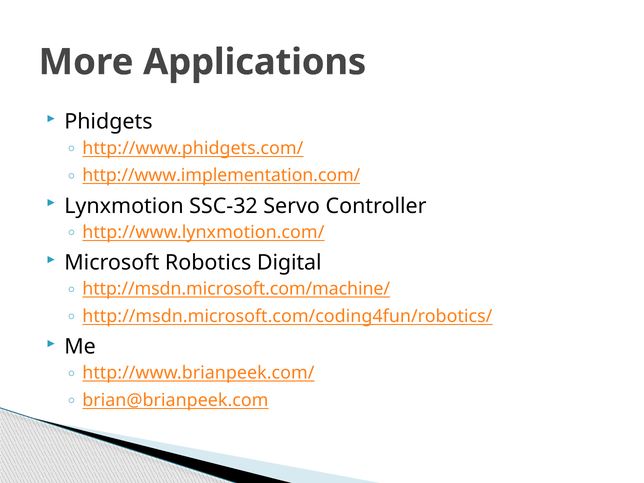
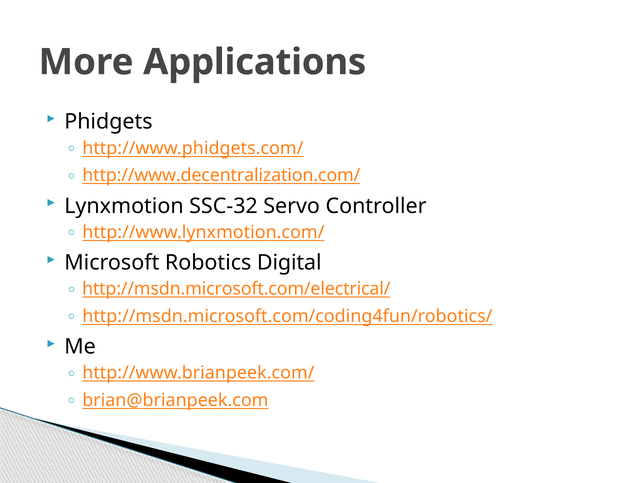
http://www.implementation.com/: http://www.implementation.com/ -> http://www.decentralization.com/
http://msdn.microsoft.com/machine/: http://msdn.microsoft.com/machine/ -> http://msdn.microsoft.com/electrical/
